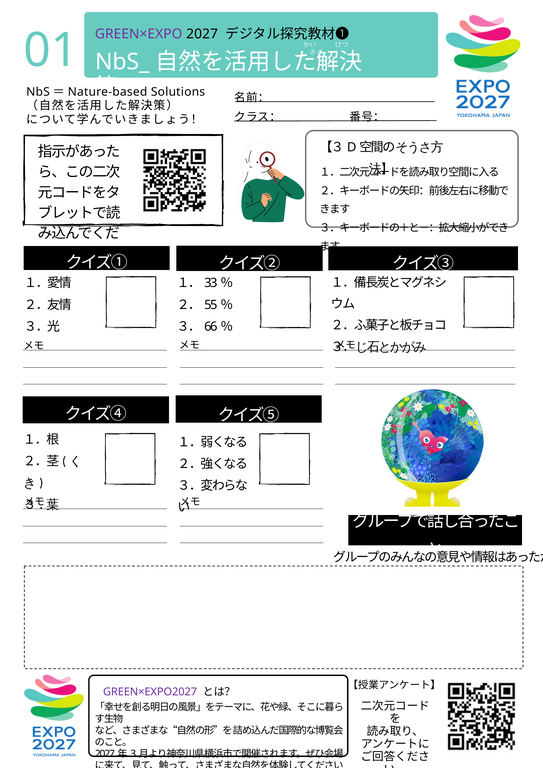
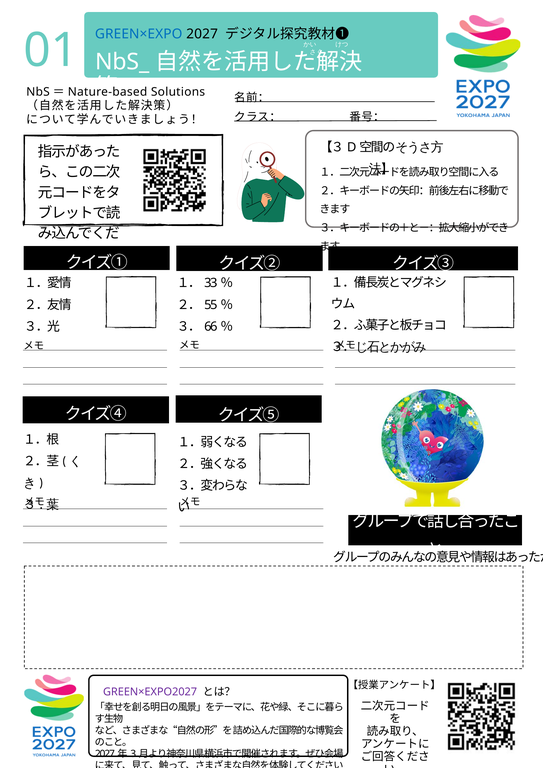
GREEN×EXPO colour: purple -> blue
